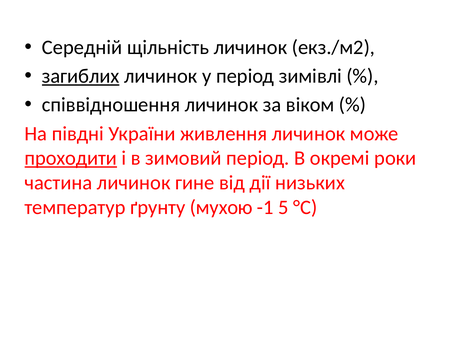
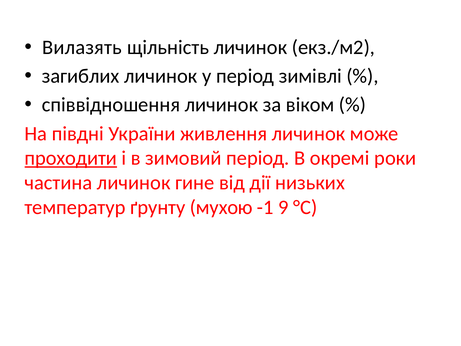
Середній: Середній -> Вилазять
загиблих underline: present -> none
5: 5 -> 9
